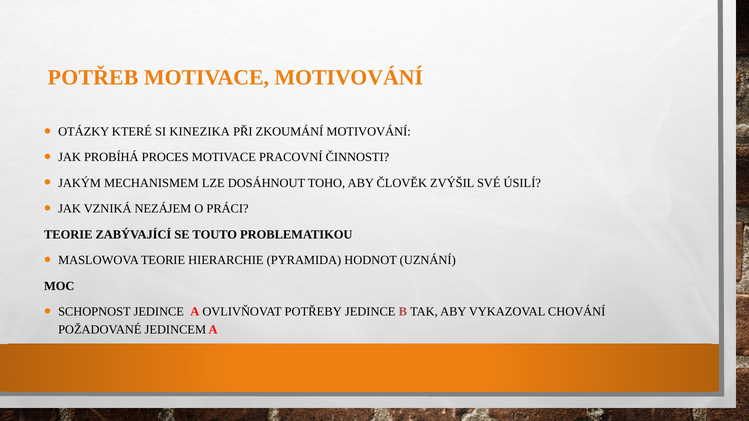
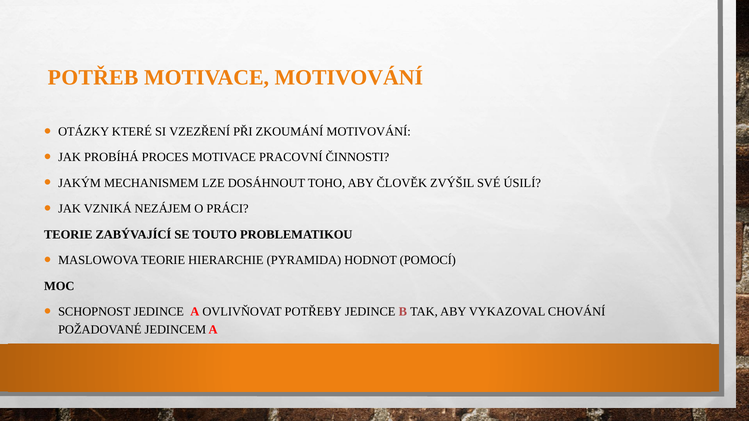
KINEZIKA: KINEZIKA -> VZEZŘENÍ
UZNÁNÍ: UZNÁNÍ -> POMOCÍ
